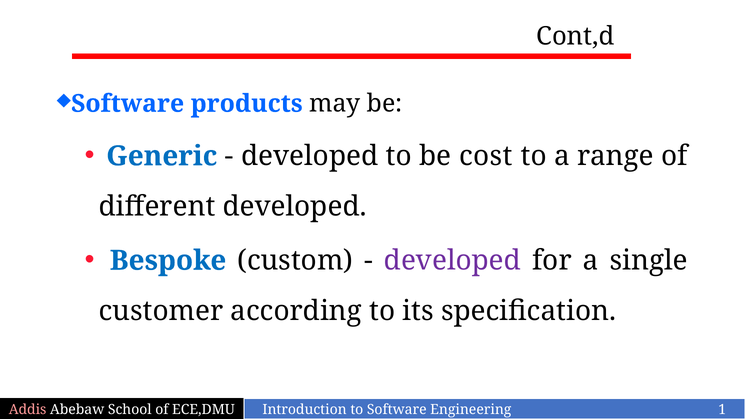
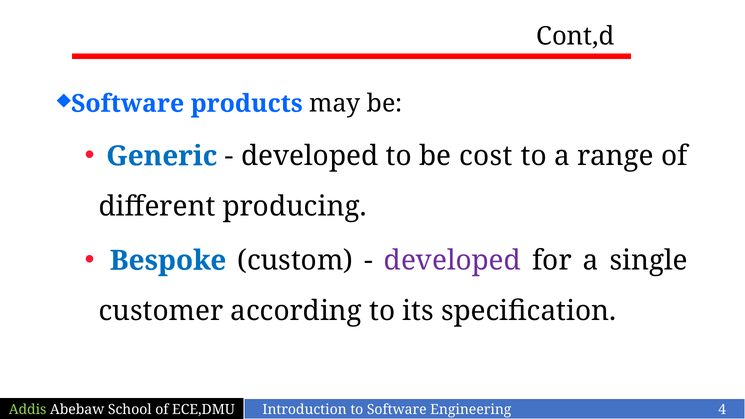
different developed: developed -> producing
Addis colour: pink -> light green
1: 1 -> 4
